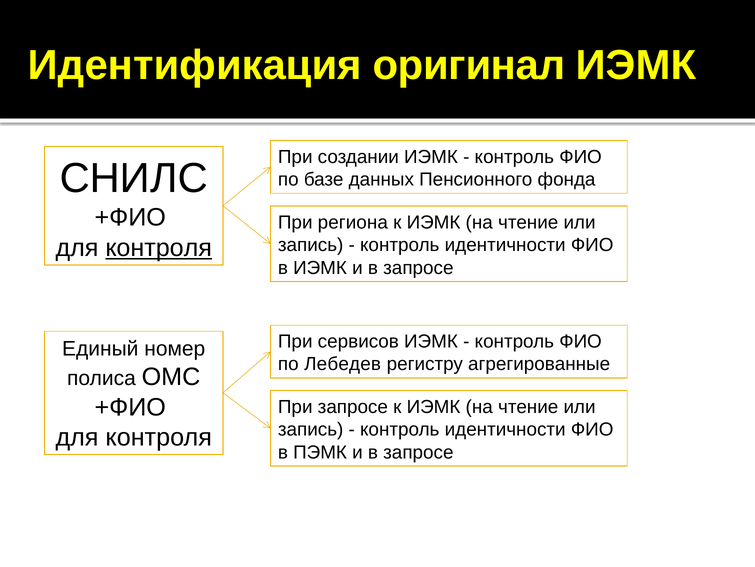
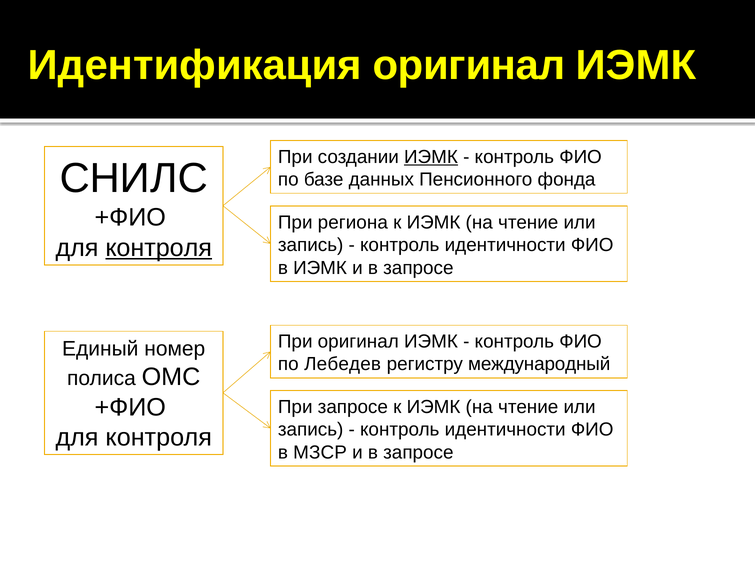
ИЭМК at (431, 157) underline: none -> present
При сервисов: сервисов -> оригинал
агрегированные: агрегированные -> международный
ПЭМК: ПЭМК -> МЗСР
